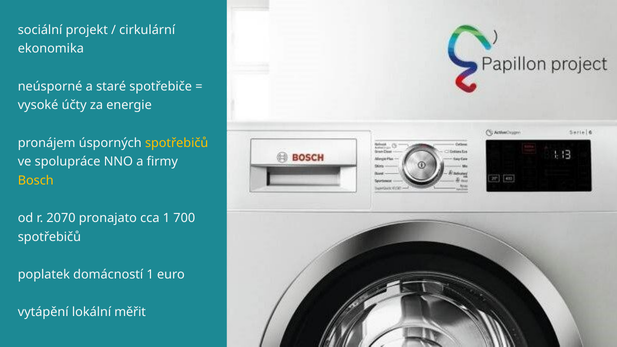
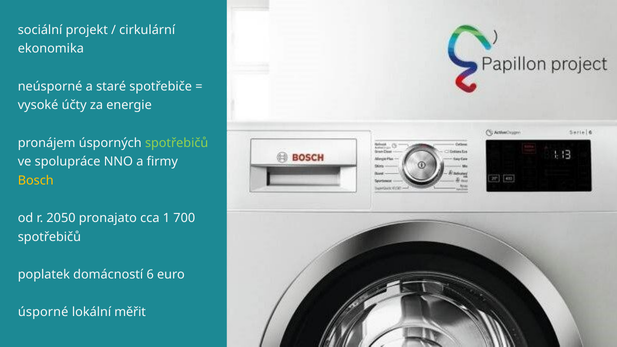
spotřebičů at (177, 143) colour: yellow -> light green
2070: 2070 -> 2050
domácností 1: 1 -> 6
vytápění: vytápění -> úsporné
